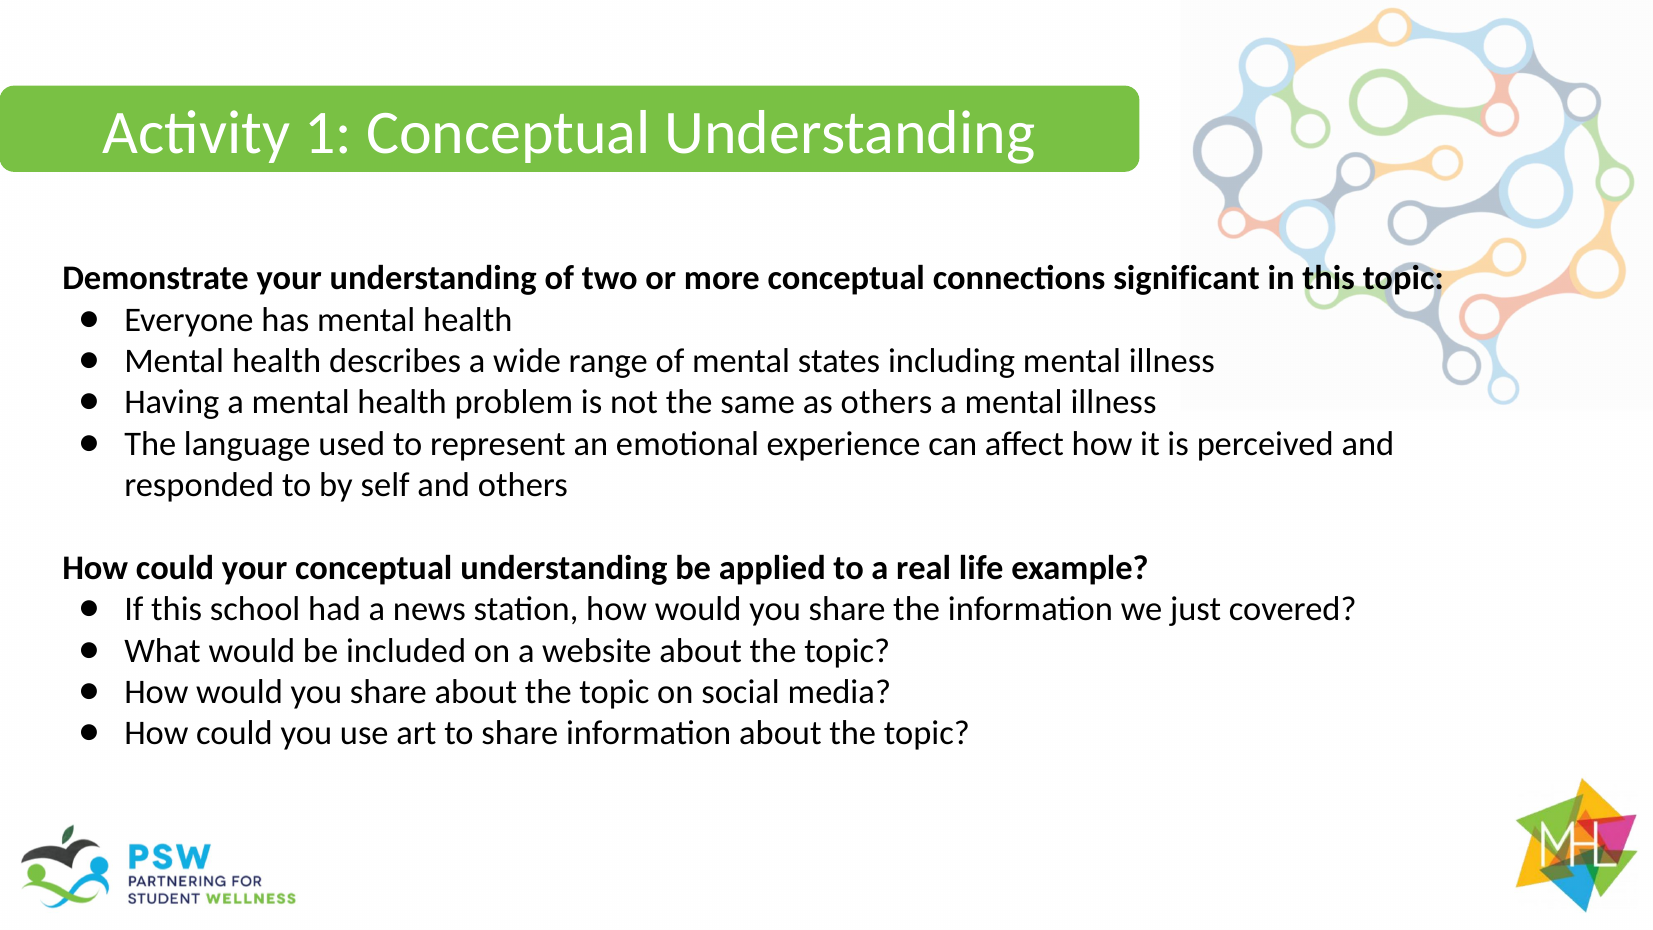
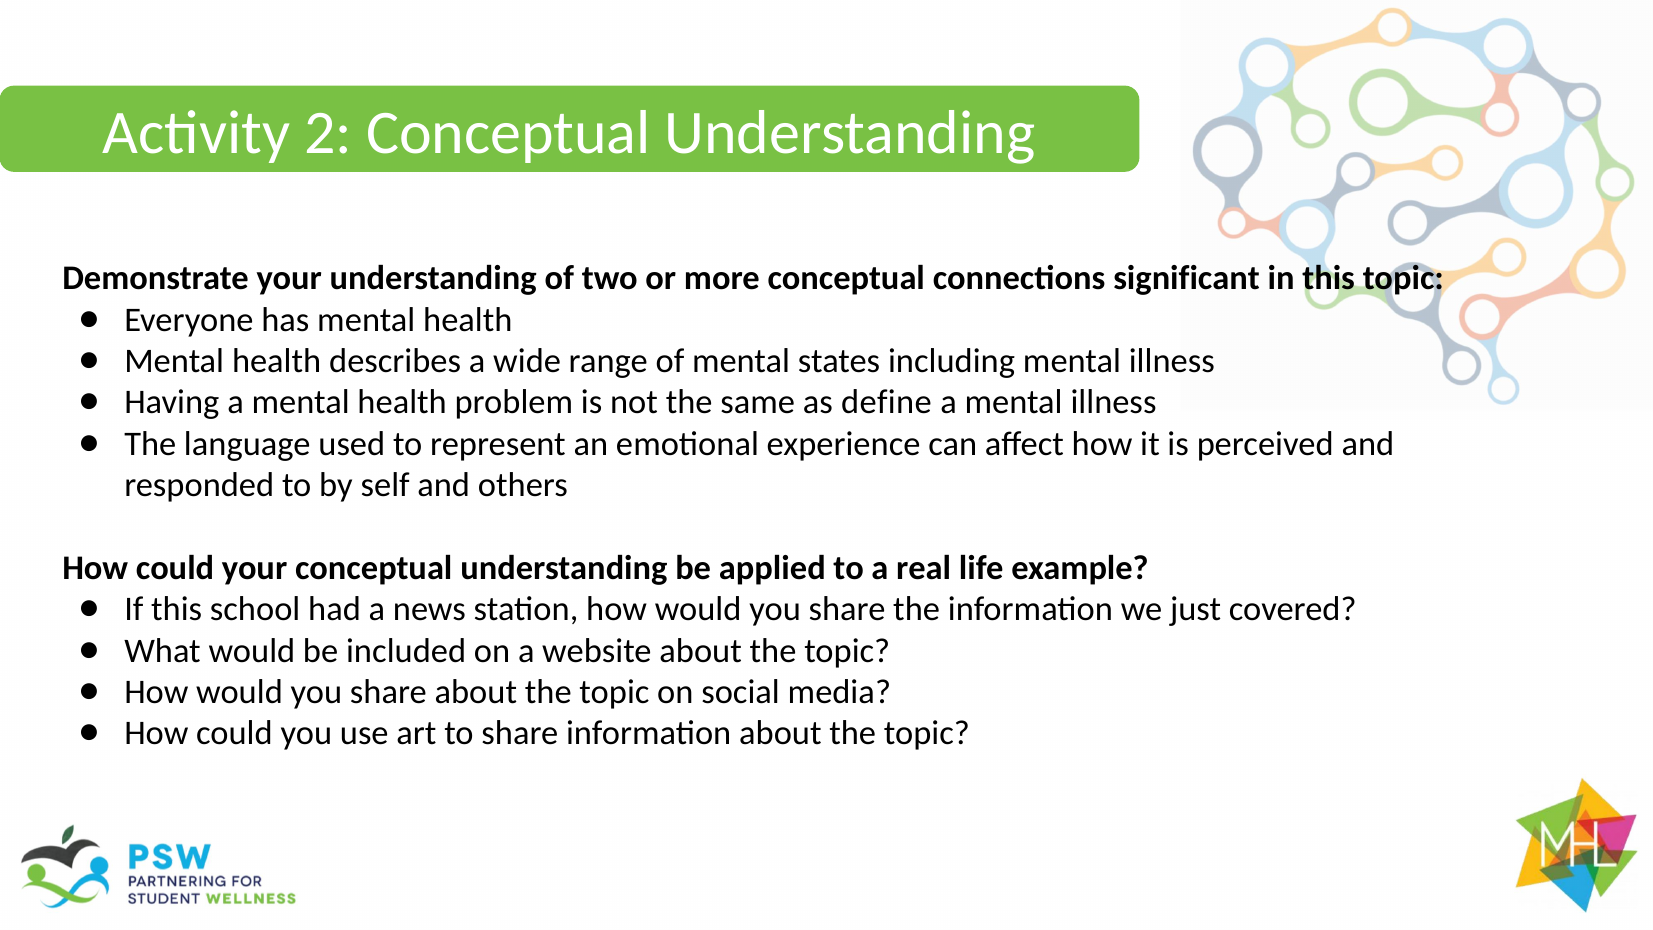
1: 1 -> 2
as others: others -> define
